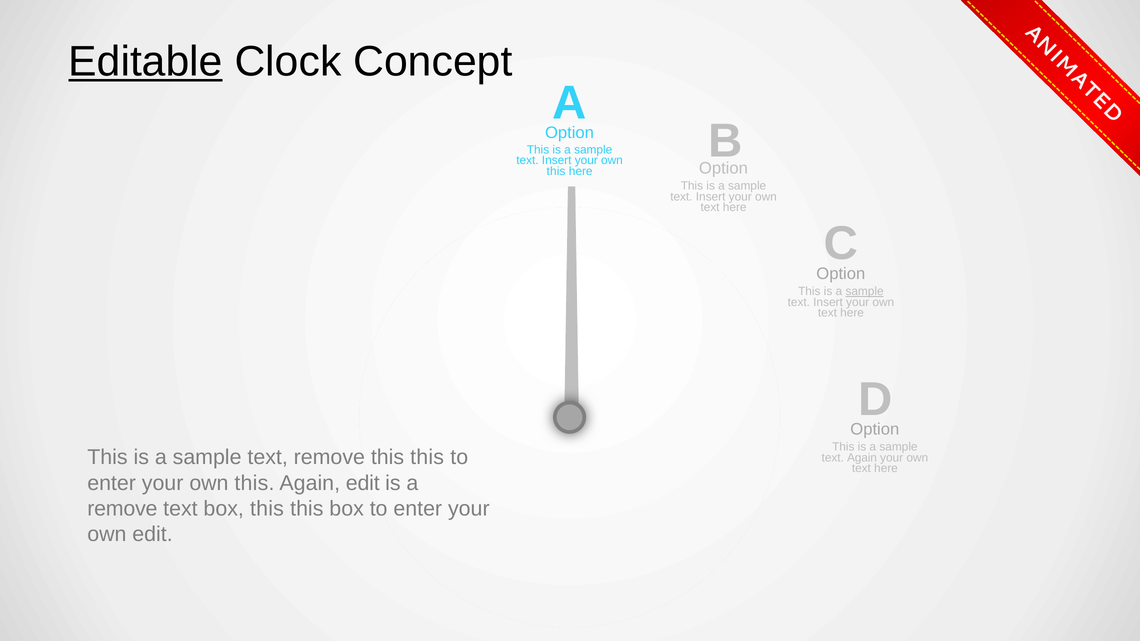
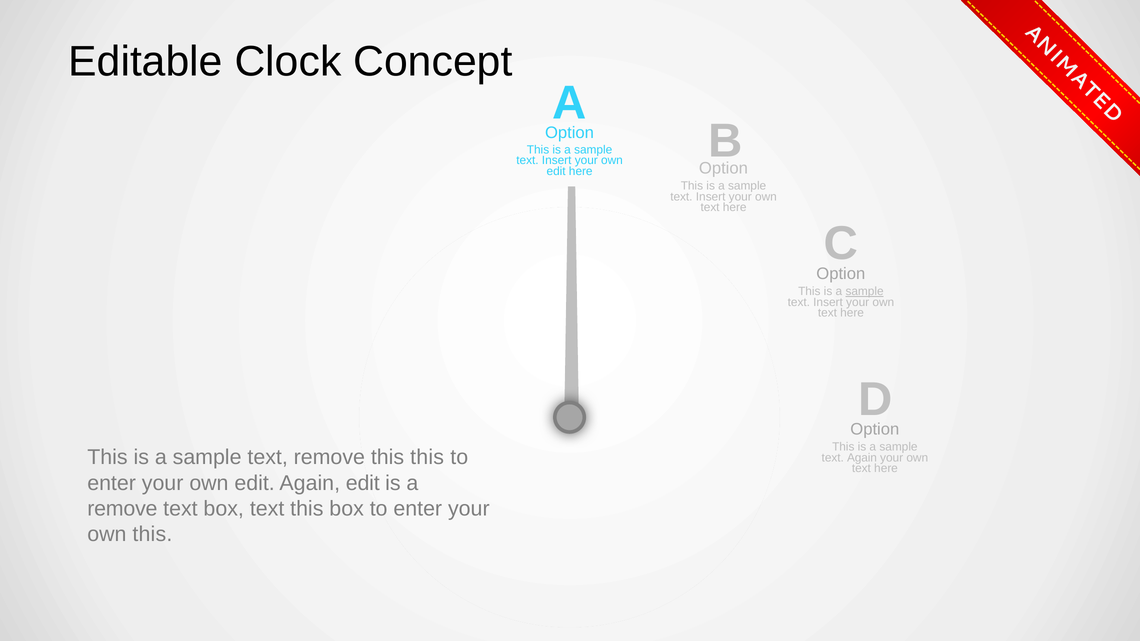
Editable underline: present -> none
this at (556, 171): this -> edit
enter your own this: this -> edit
box this: this -> text
own edit: edit -> this
